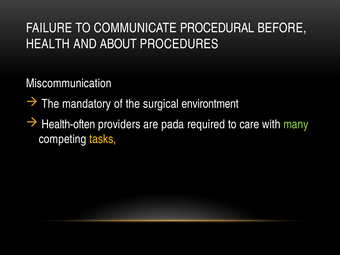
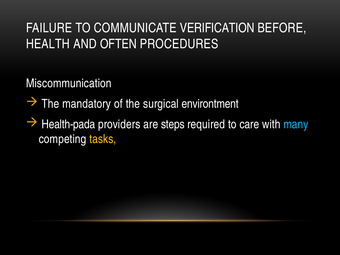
PROCEDURAL: PROCEDURAL -> VERIFICATION
ABOUT: ABOUT -> OFTEN
Health-often: Health-often -> Health-pada
pada: pada -> steps
many colour: light green -> light blue
